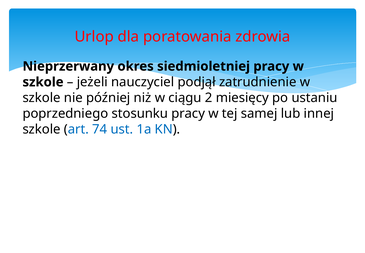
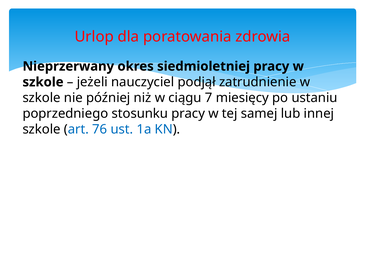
2: 2 -> 7
74: 74 -> 76
